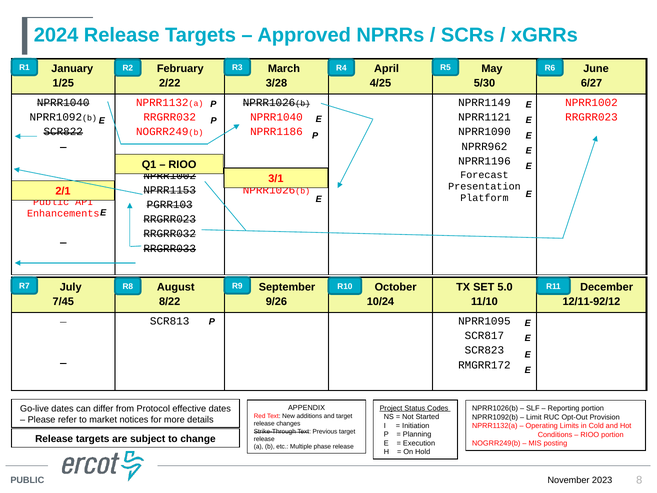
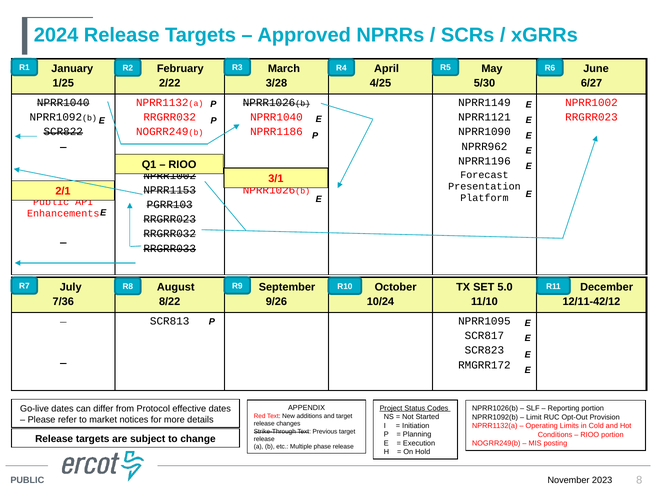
7/45: 7/45 -> 7/36
12/11-92/12: 12/11-92/12 -> 12/11-42/12
